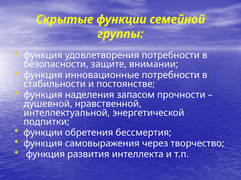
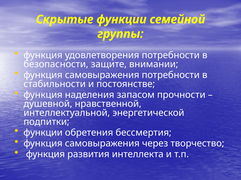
инновационные at (102, 75): инновационные -> самовыражения
